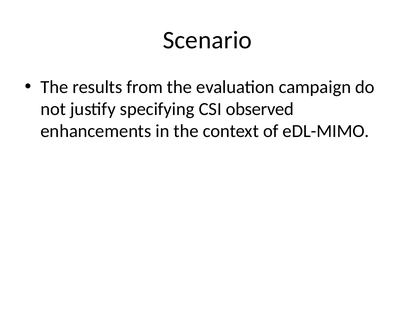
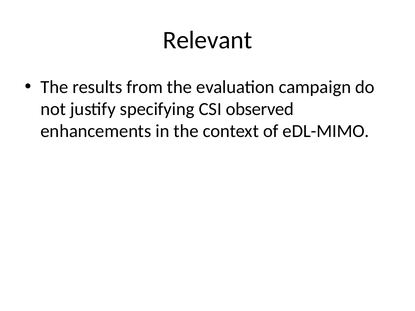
Scenario: Scenario -> Relevant
